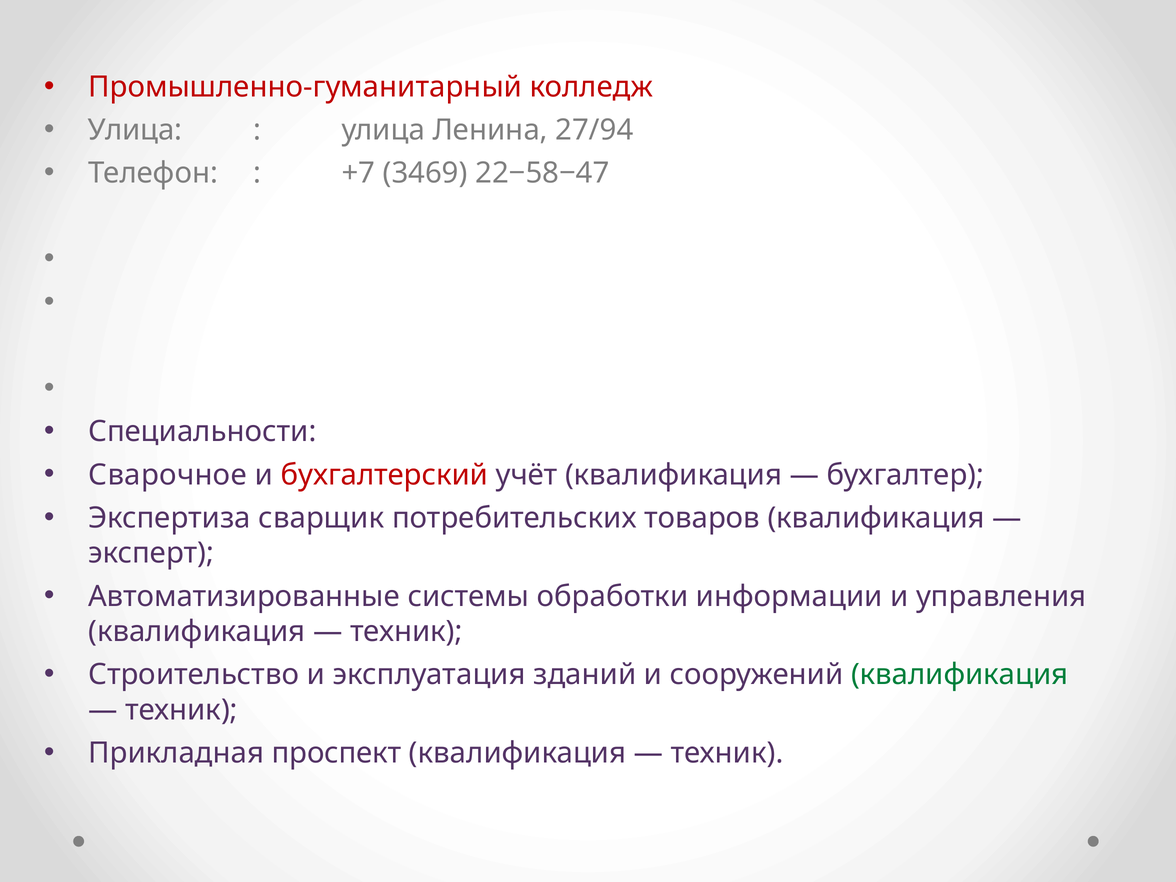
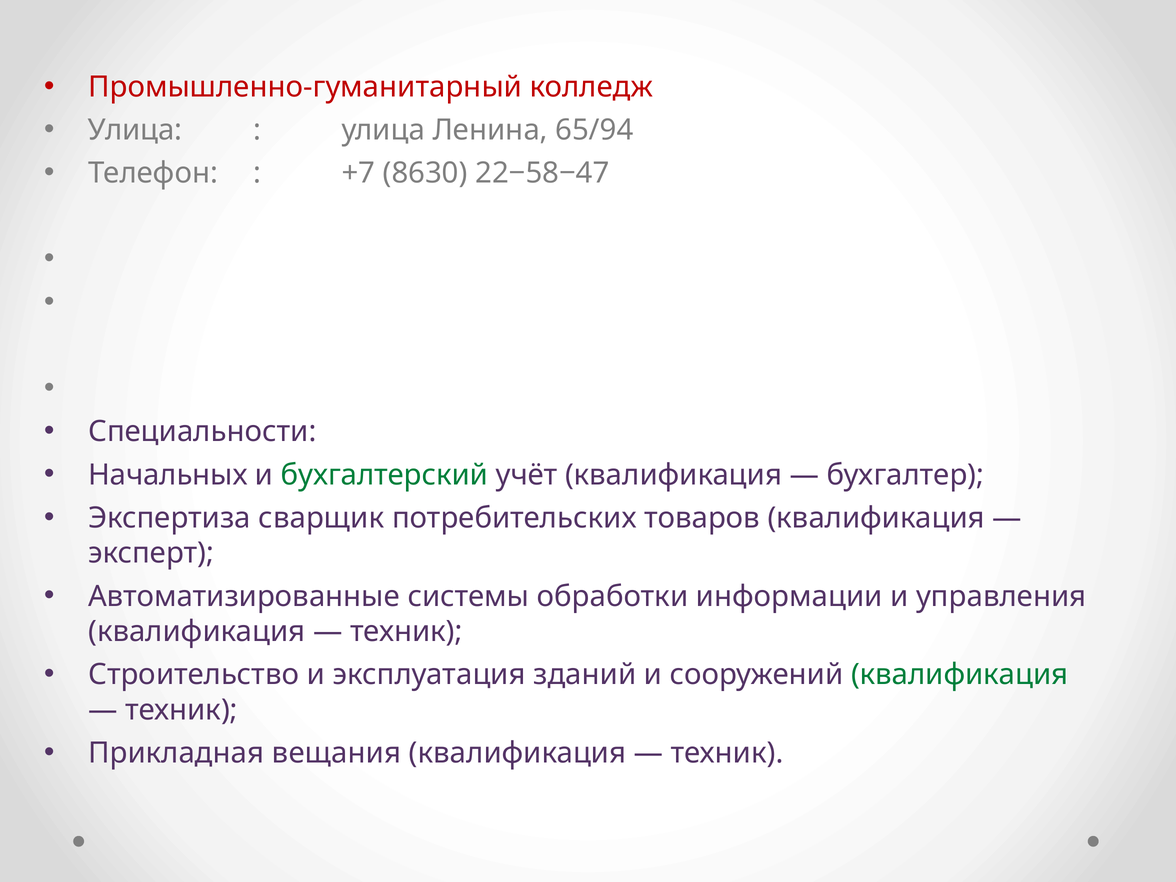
27/94: 27/94 -> 65/94
3469: 3469 -> 8630
Сварочное: Сварочное -> Начальных
бухгалтерский colour: red -> green
проспект: проспект -> вещания
